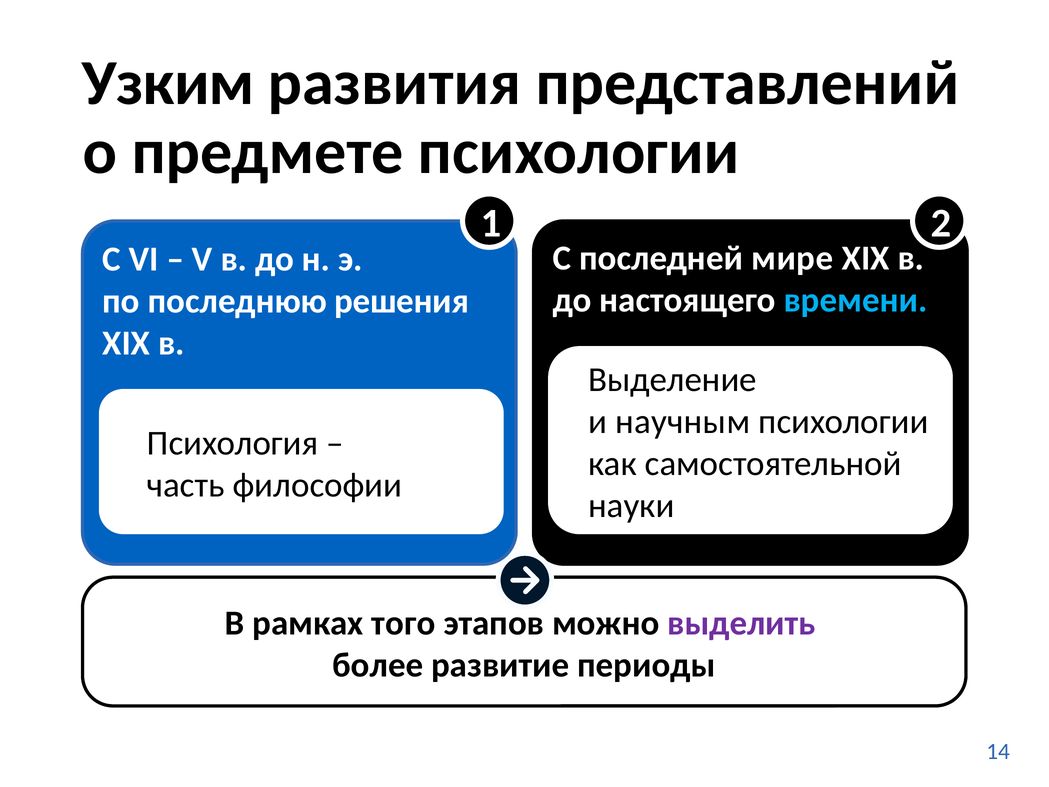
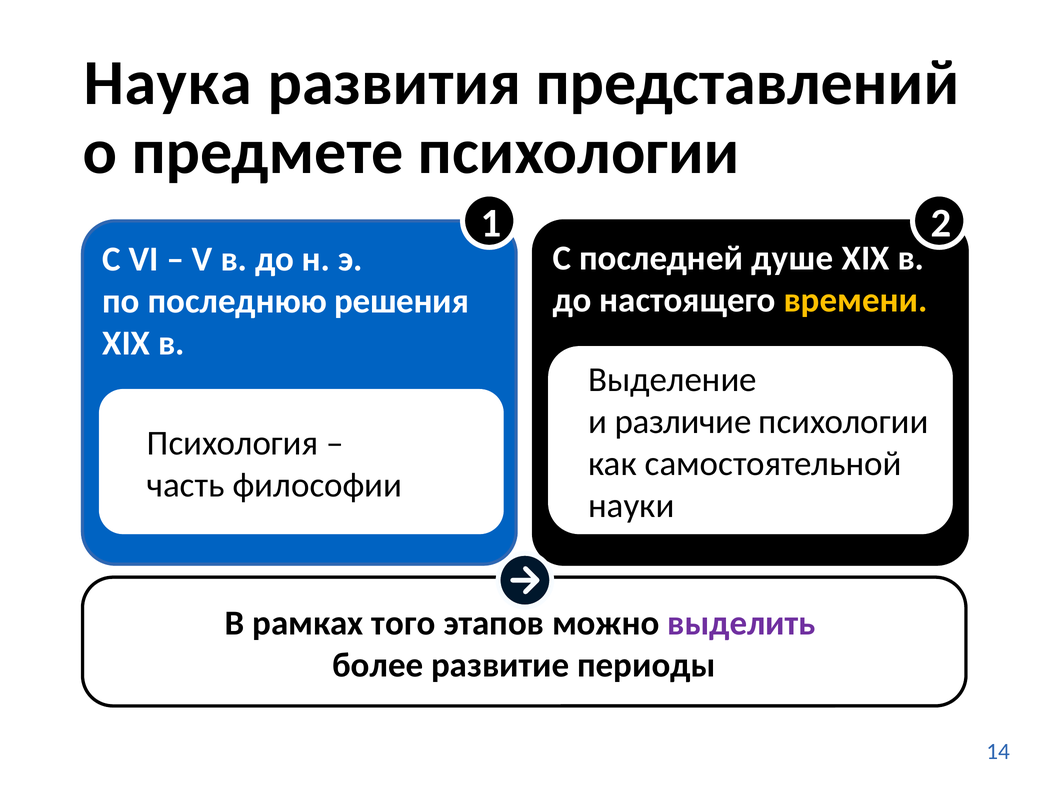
Узким: Узким -> Наука
мире: мире -> душе
времени colour: light blue -> yellow
научным: научным -> различие
